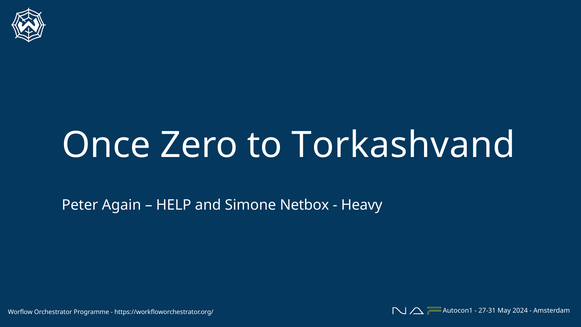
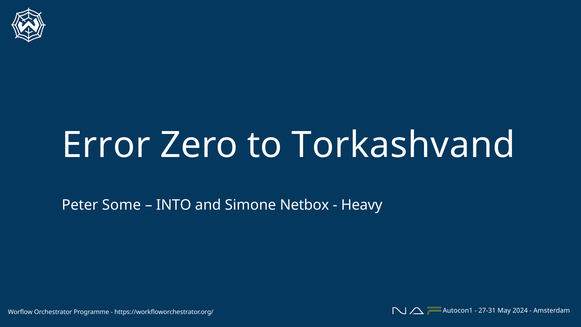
Once: Once -> Error
Again: Again -> Some
HELP: HELP -> INTO
